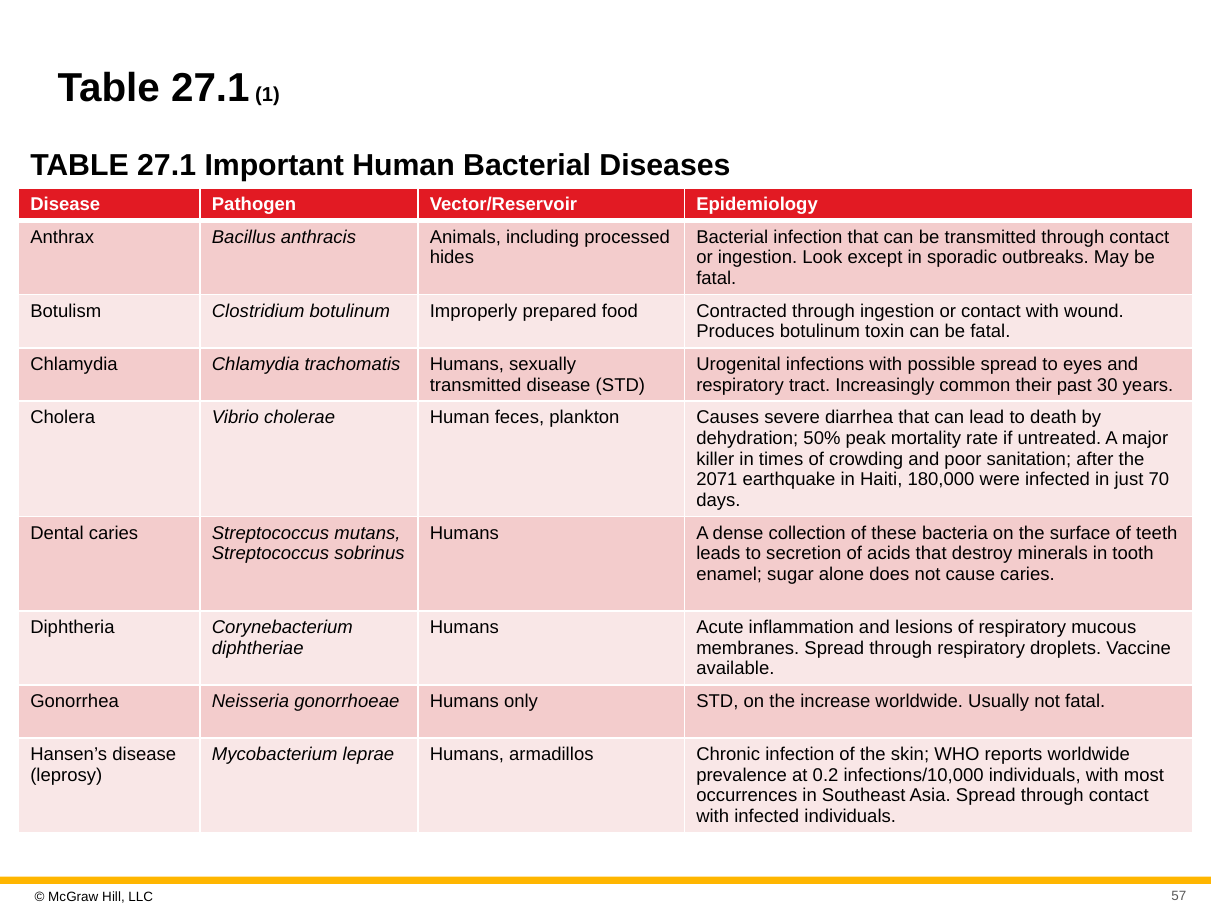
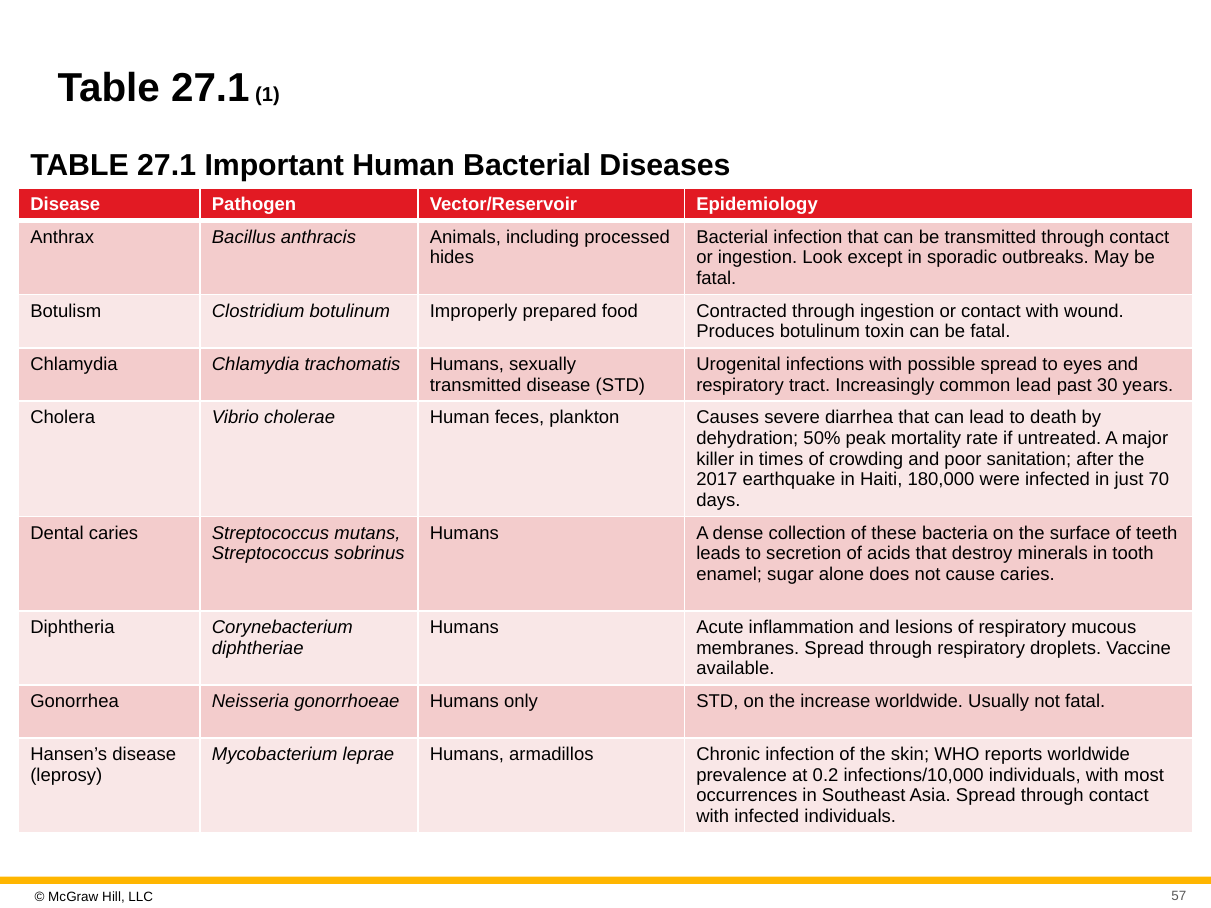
common their: their -> lead
2071: 2071 -> 2017
